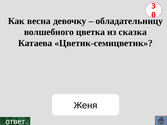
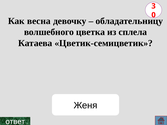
сказка: сказка -> сплела
